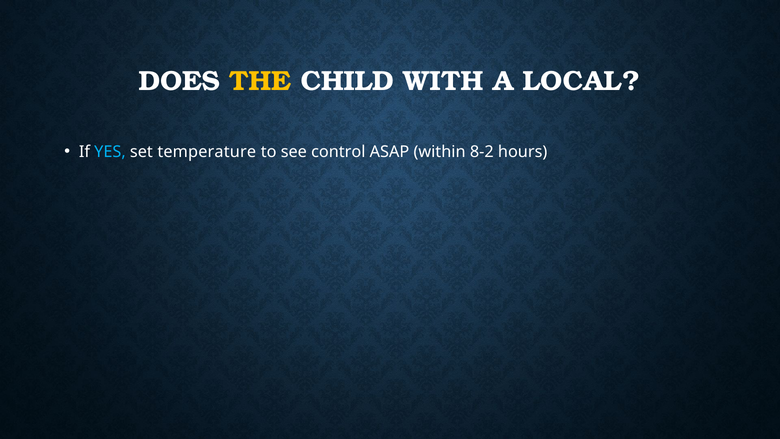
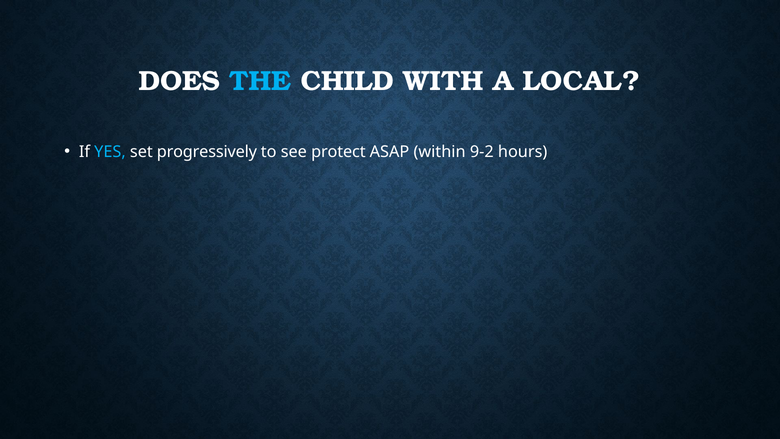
THE colour: yellow -> light blue
temperature: temperature -> progressively
control: control -> protect
8-2: 8-2 -> 9-2
